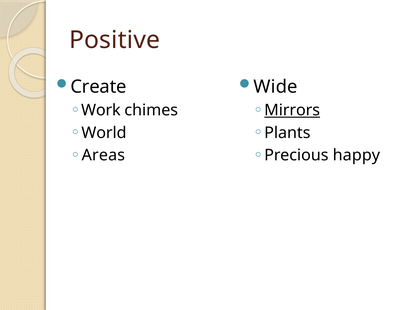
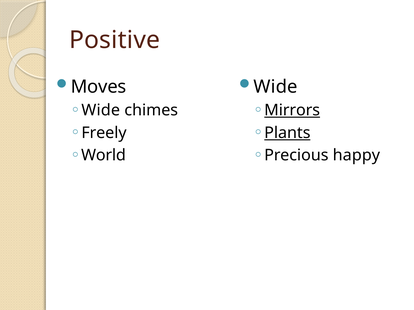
Create: Create -> Moves
Work at (101, 111): Work -> Wide
World: World -> Freely
Plants underline: none -> present
Areas: Areas -> World
